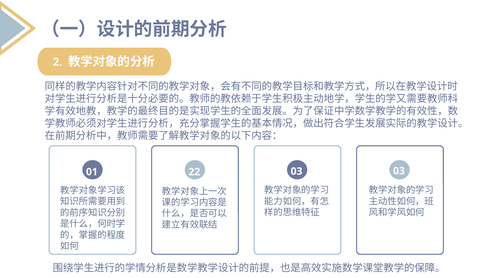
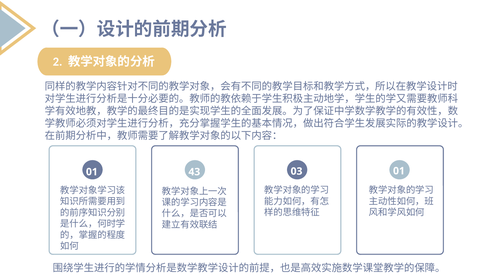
22: 22 -> 43
03 03: 03 -> 01
